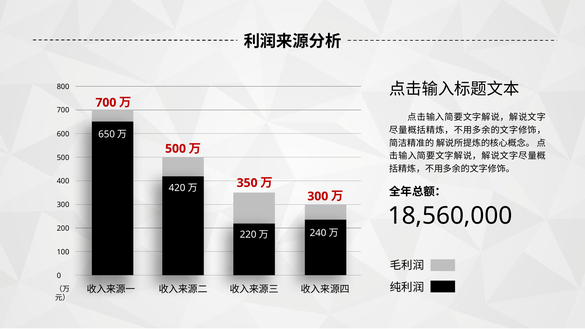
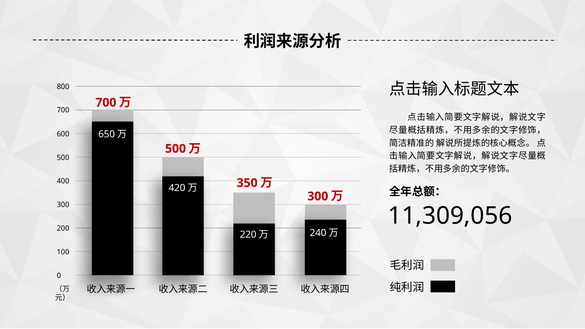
18,560,000: 18,560,000 -> 11,309,056
